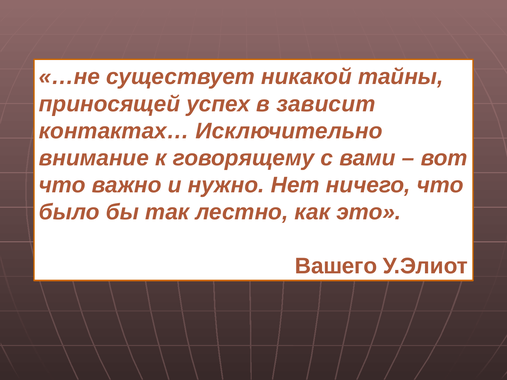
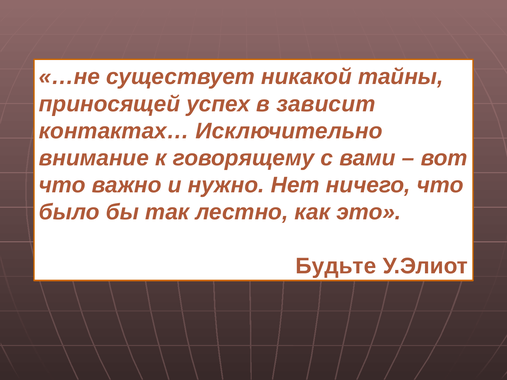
Вашего: Вашего -> Будьте
